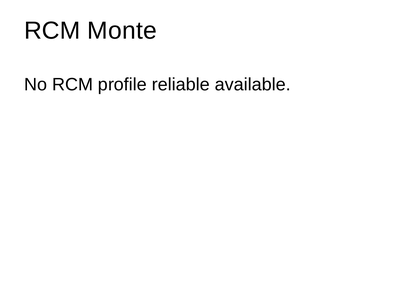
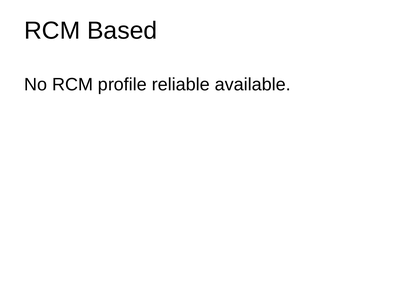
Monte: Monte -> Based
